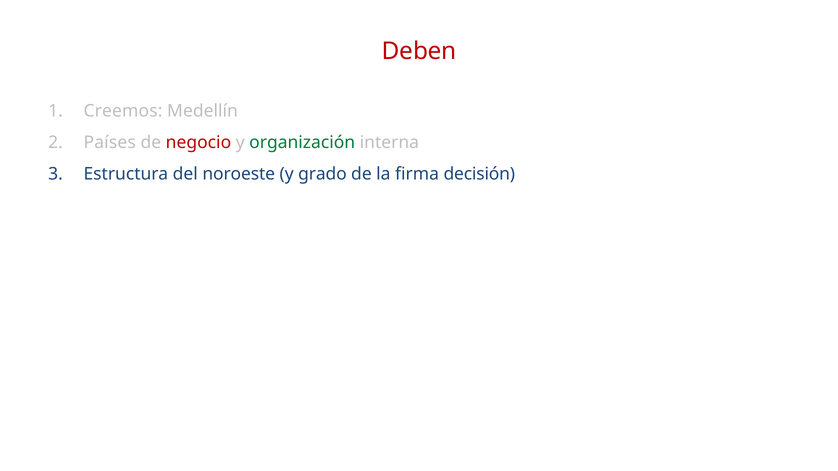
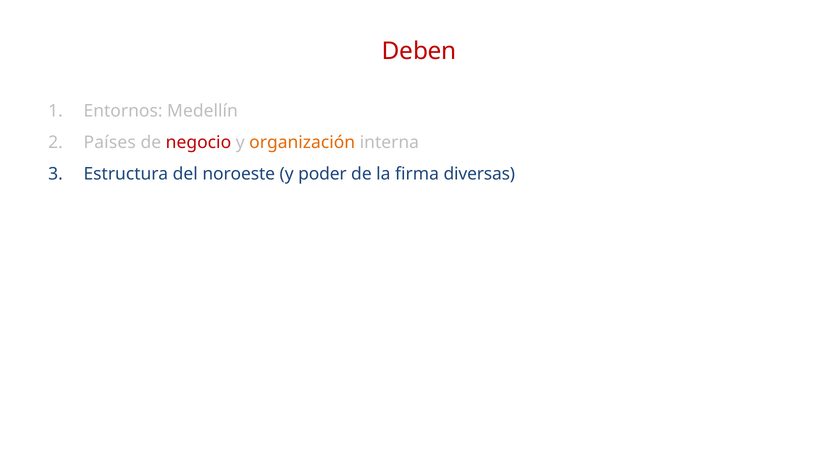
Creemos: Creemos -> Entornos
organización colour: green -> orange
grado: grado -> poder
decisión: decisión -> diversas
